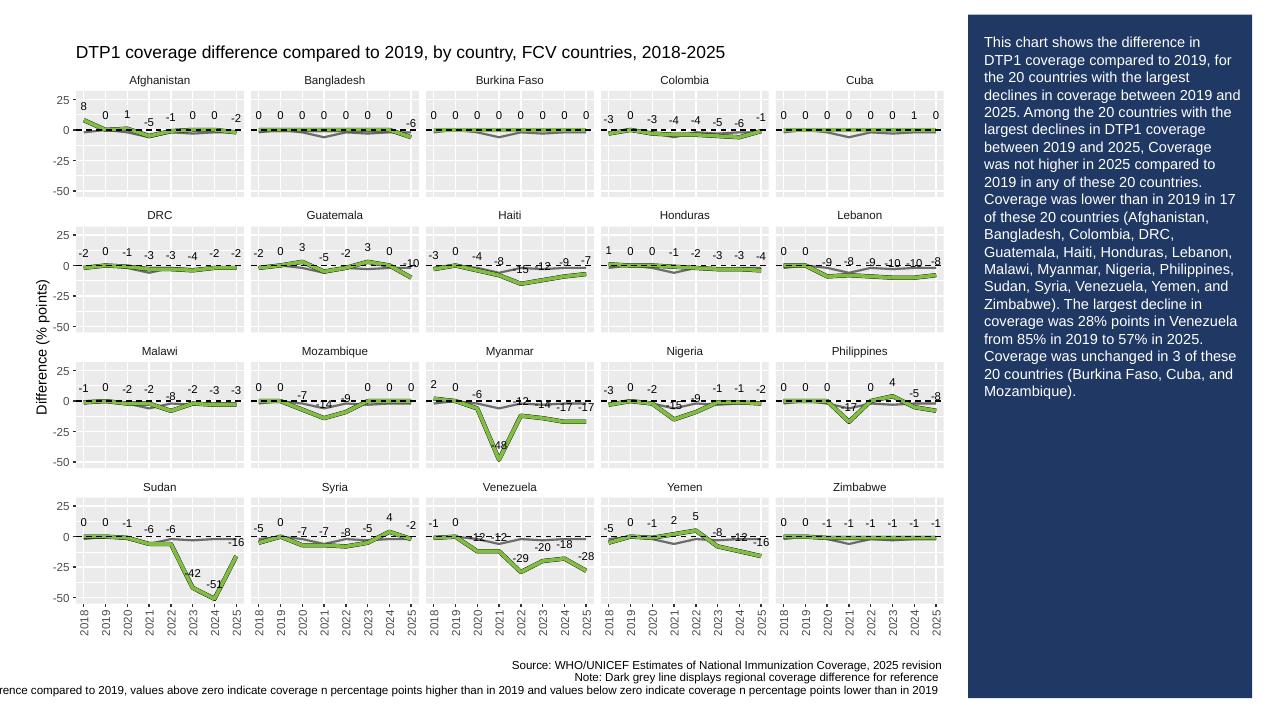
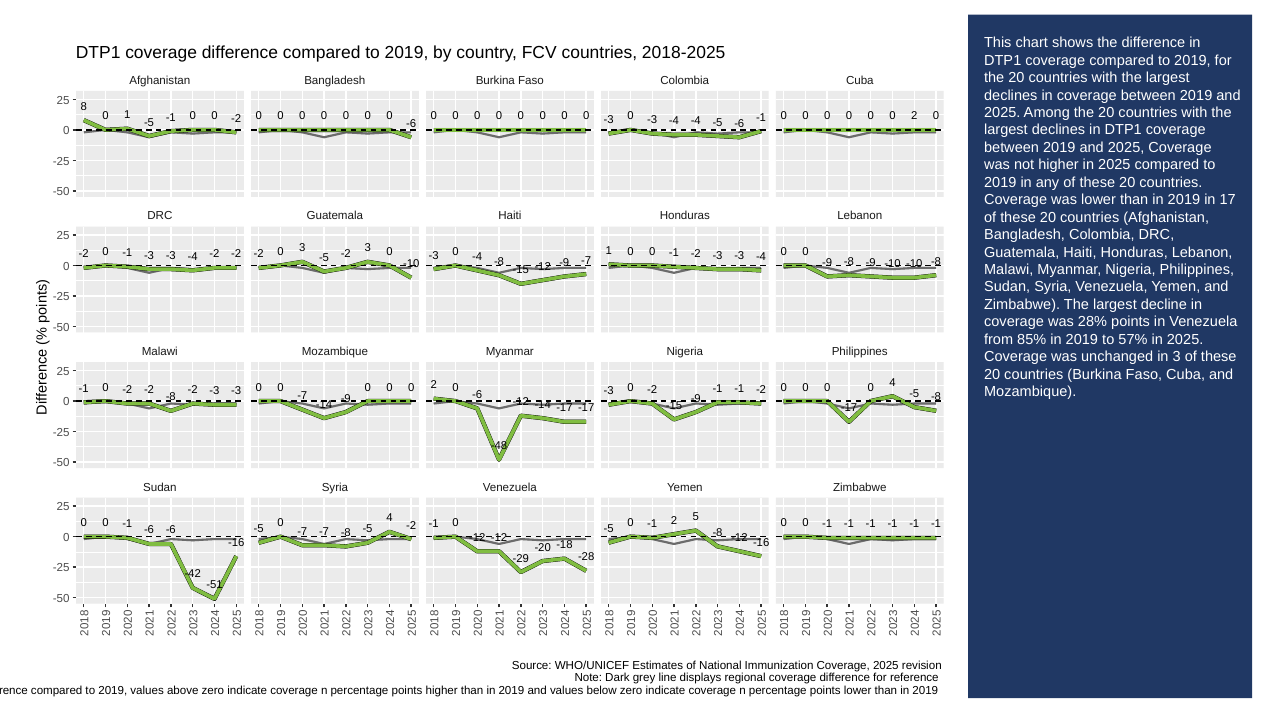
0 0 1: 1 -> 2
